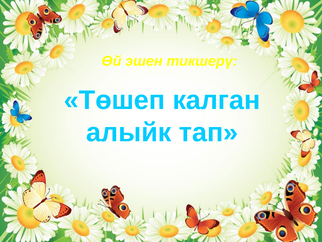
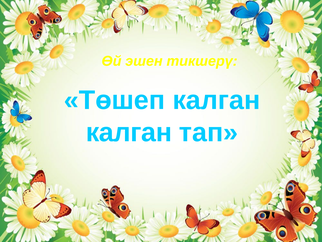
алыйк at (129, 132): алыйк -> калган
